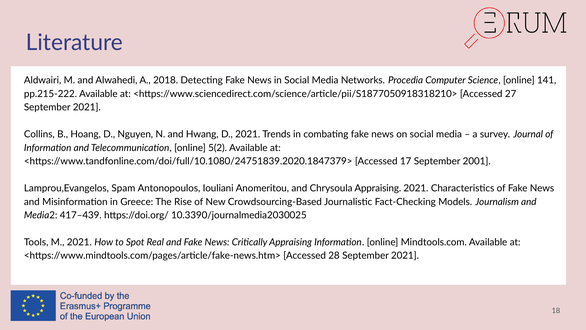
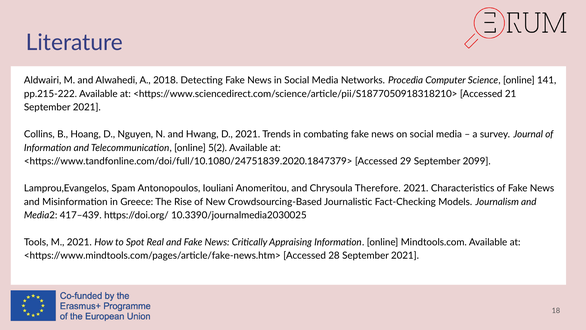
27: 27 -> 21
17: 17 -> 29
2001: 2001 -> 2099
Chrysoula Appraising: Appraising -> Therefore
